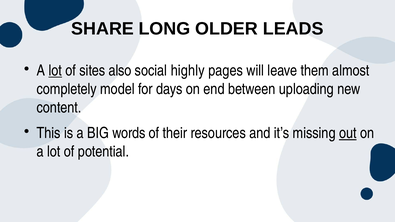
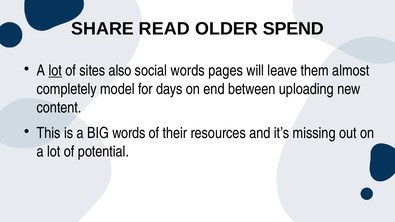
LONG: LONG -> READ
LEADS: LEADS -> SPEND
social highly: highly -> words
out underline: present -> none
